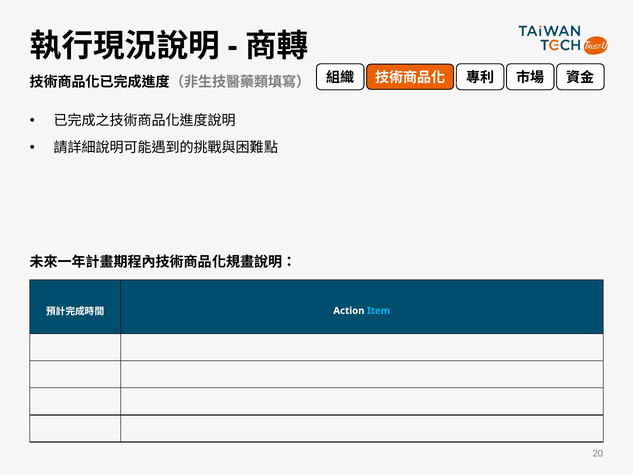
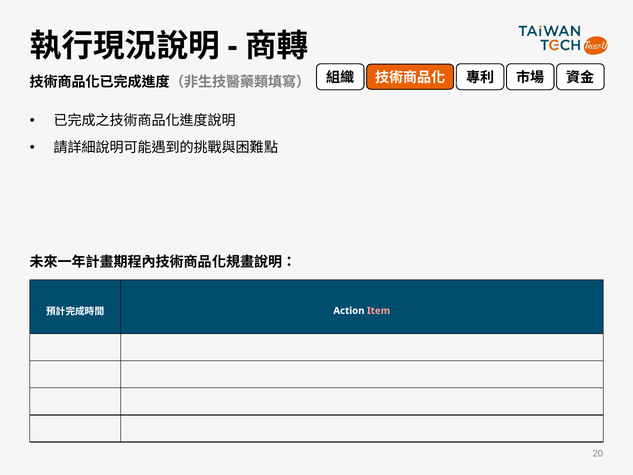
Item colour: light blue -> pink
